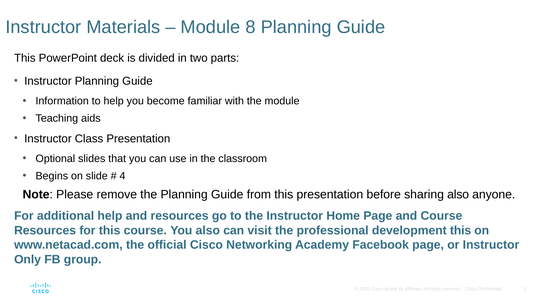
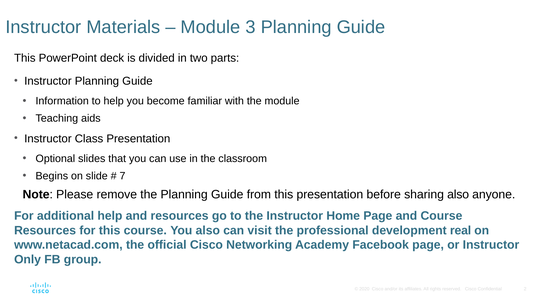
8: 8 -> 3
4: 4 -> 7
development this: this -> real
